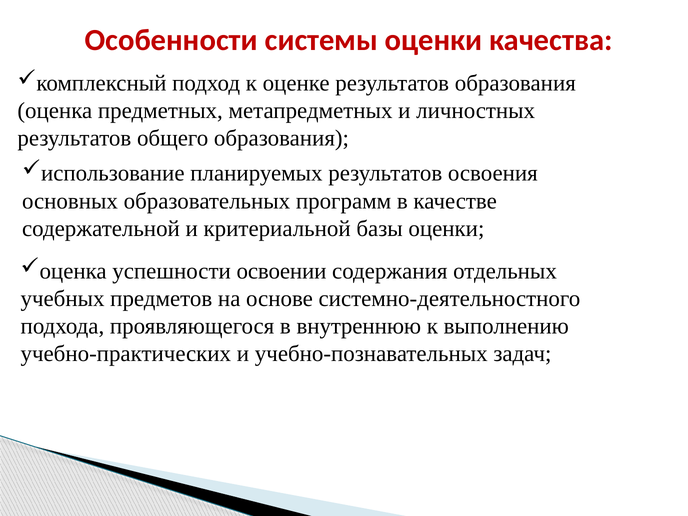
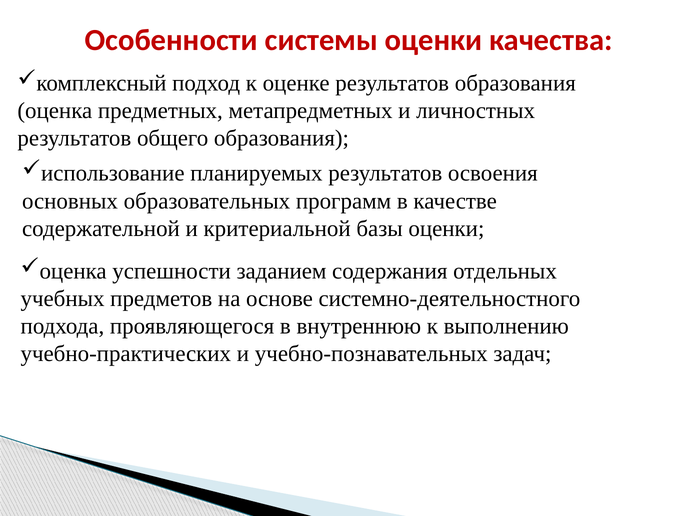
освоении: освоении -> заданием
